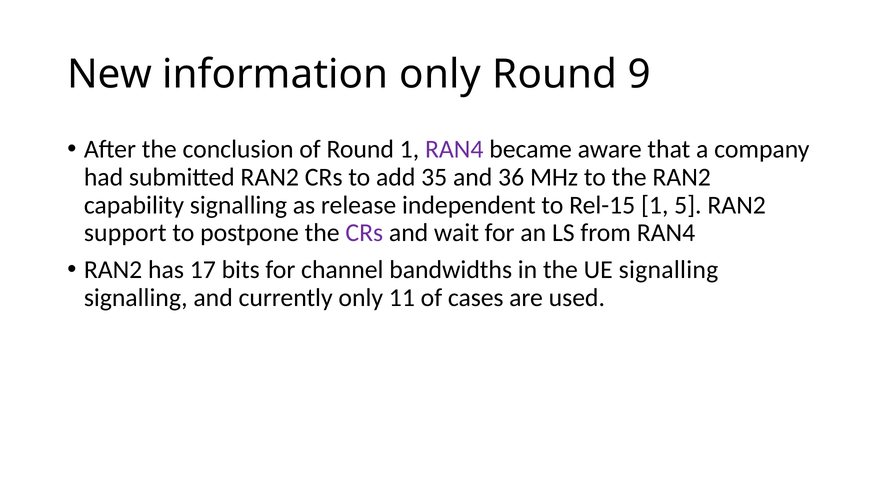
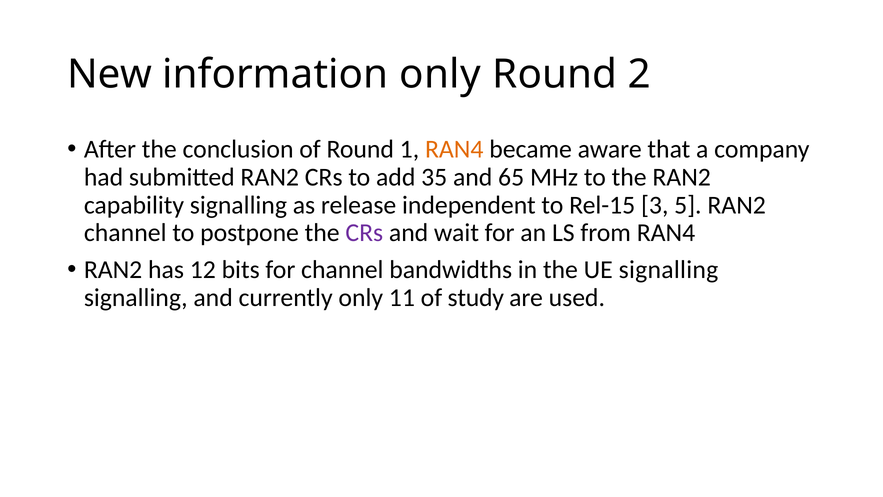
9: 9 -> 2
RAN4 at (454, 149) colour: purple -> orange
36: 36 -> 65
Rel-15 1: 1 -> 3
support at (125, 233): support -> channel
17: 17 -> 12
cases: cases -> study
